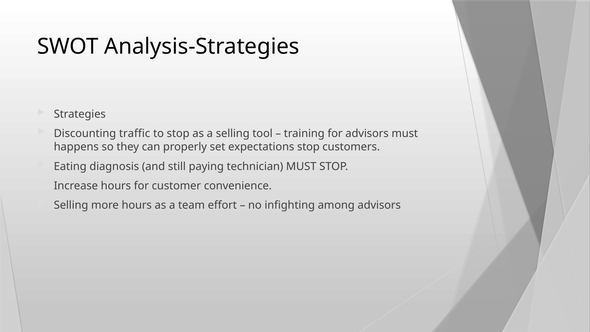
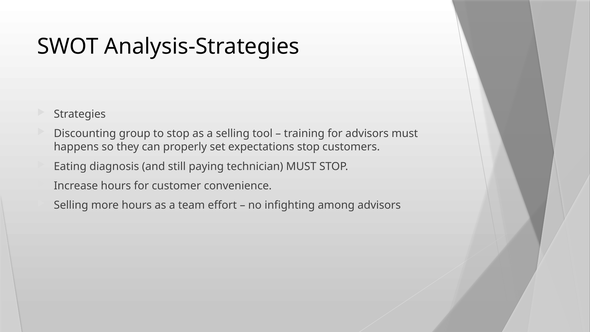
traffic: traffic -> group
